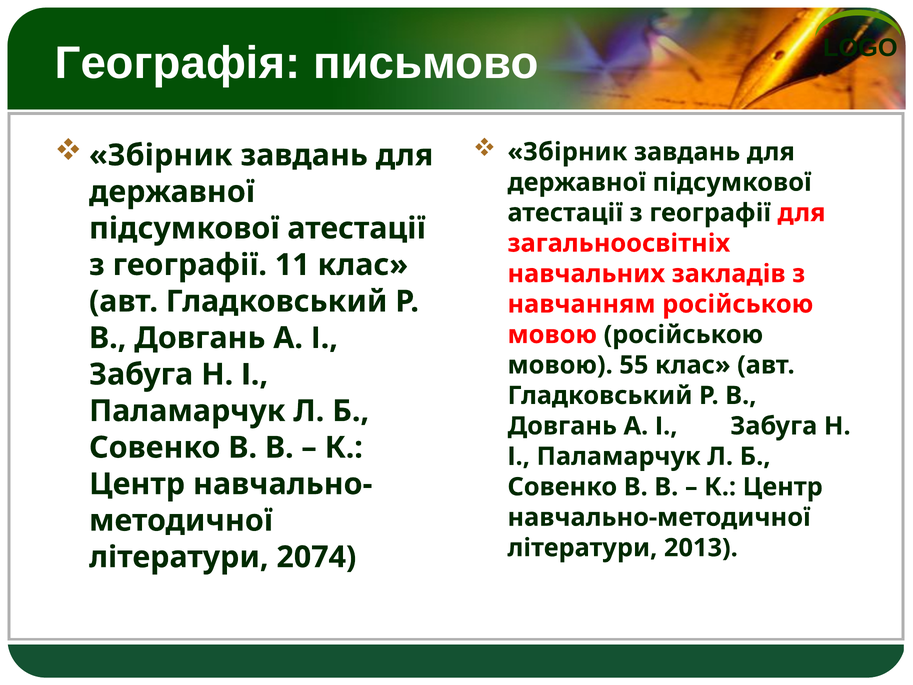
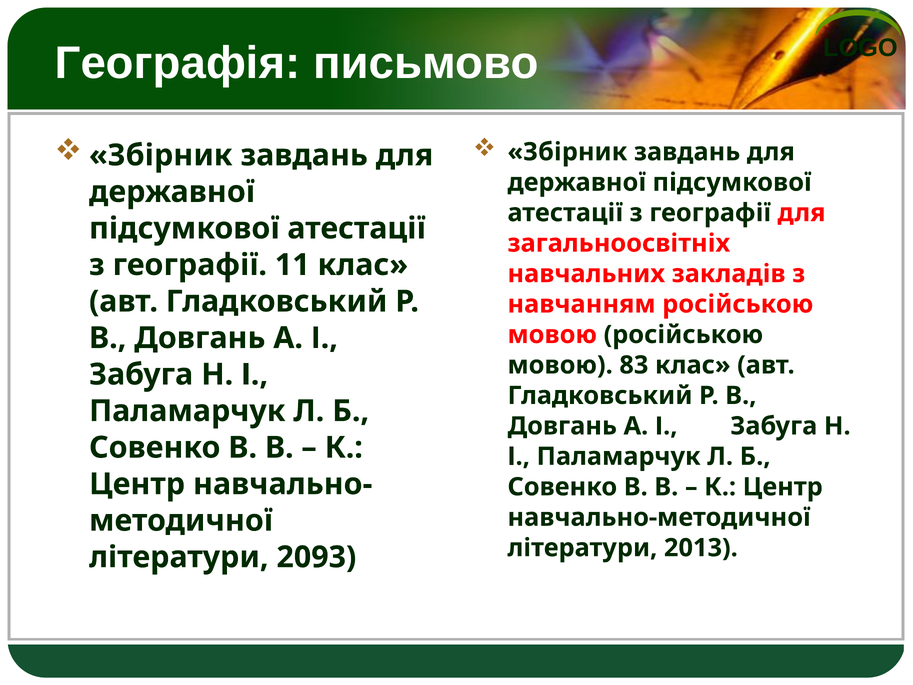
55: 55 -> 83
2074: 2074 -> 2093
